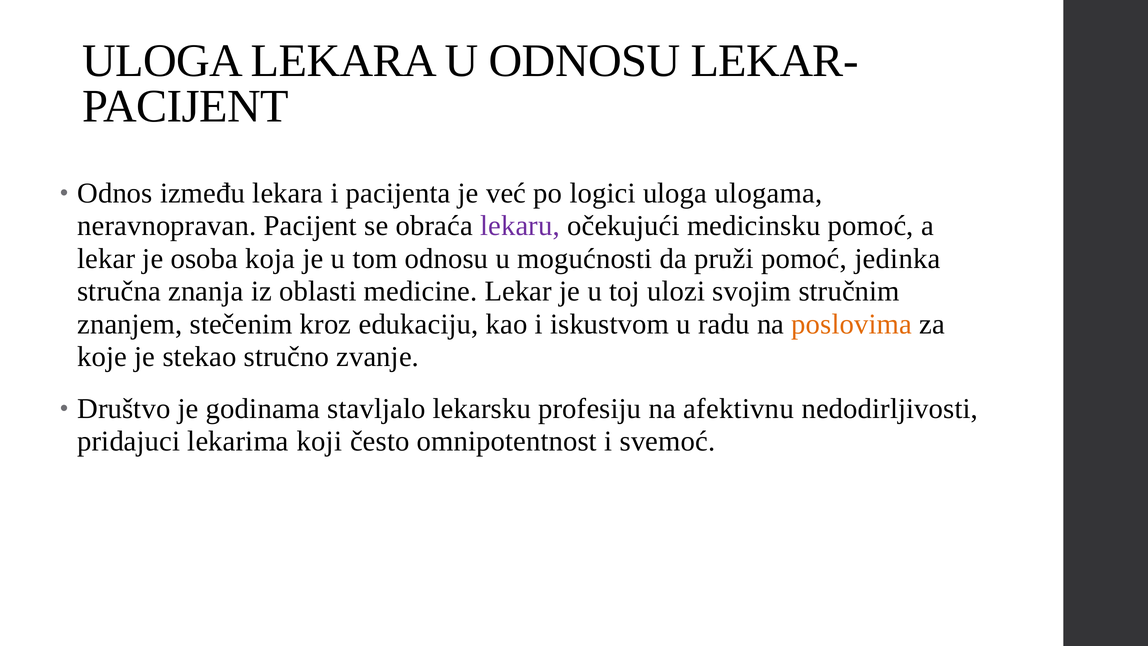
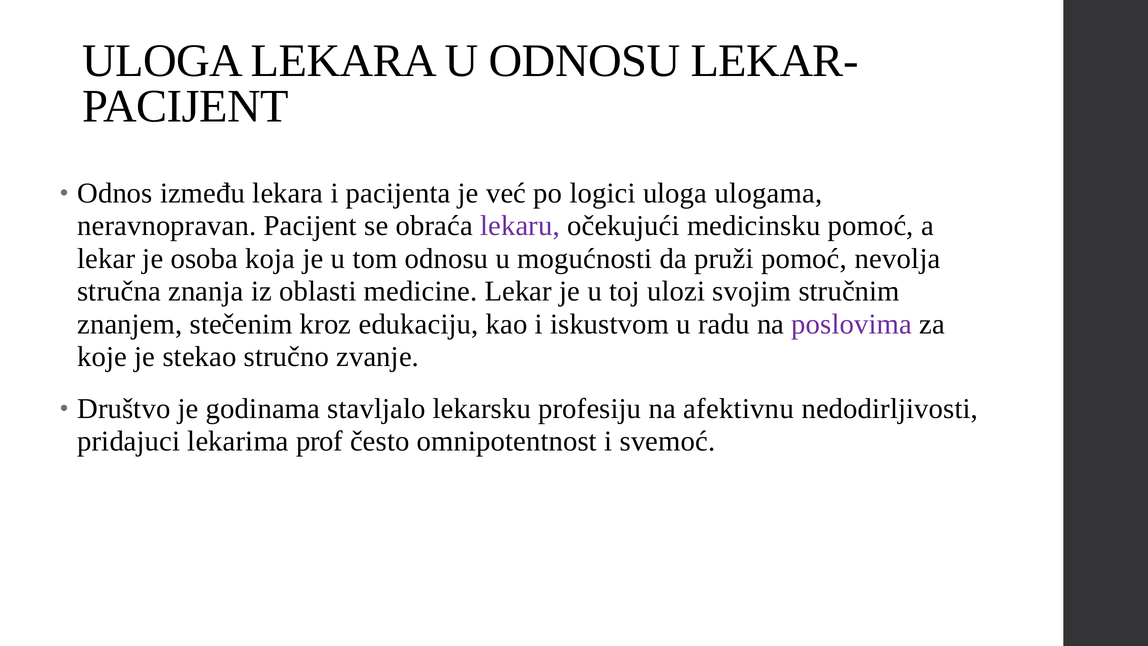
jedinka: jedinka -> nevolja
poslovima colour: orange -> purple
koji: koji -> prof
